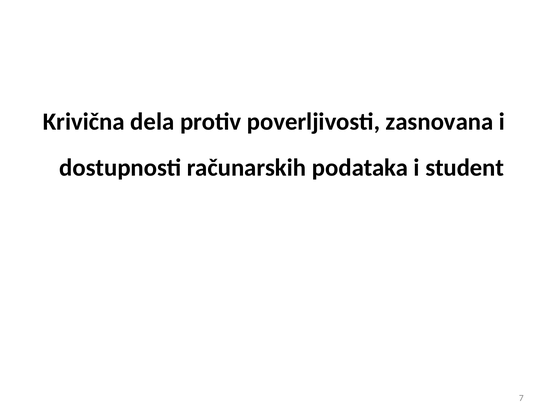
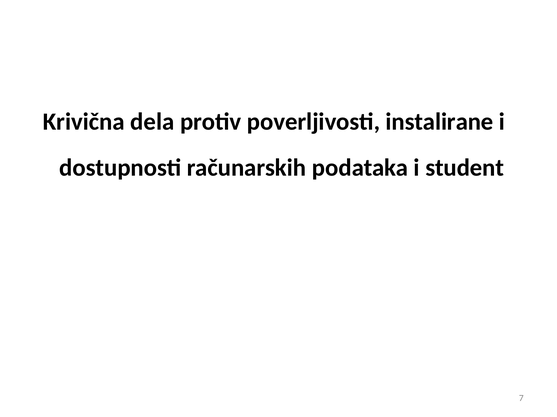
zasnovana: zasnovana -> instalirane
